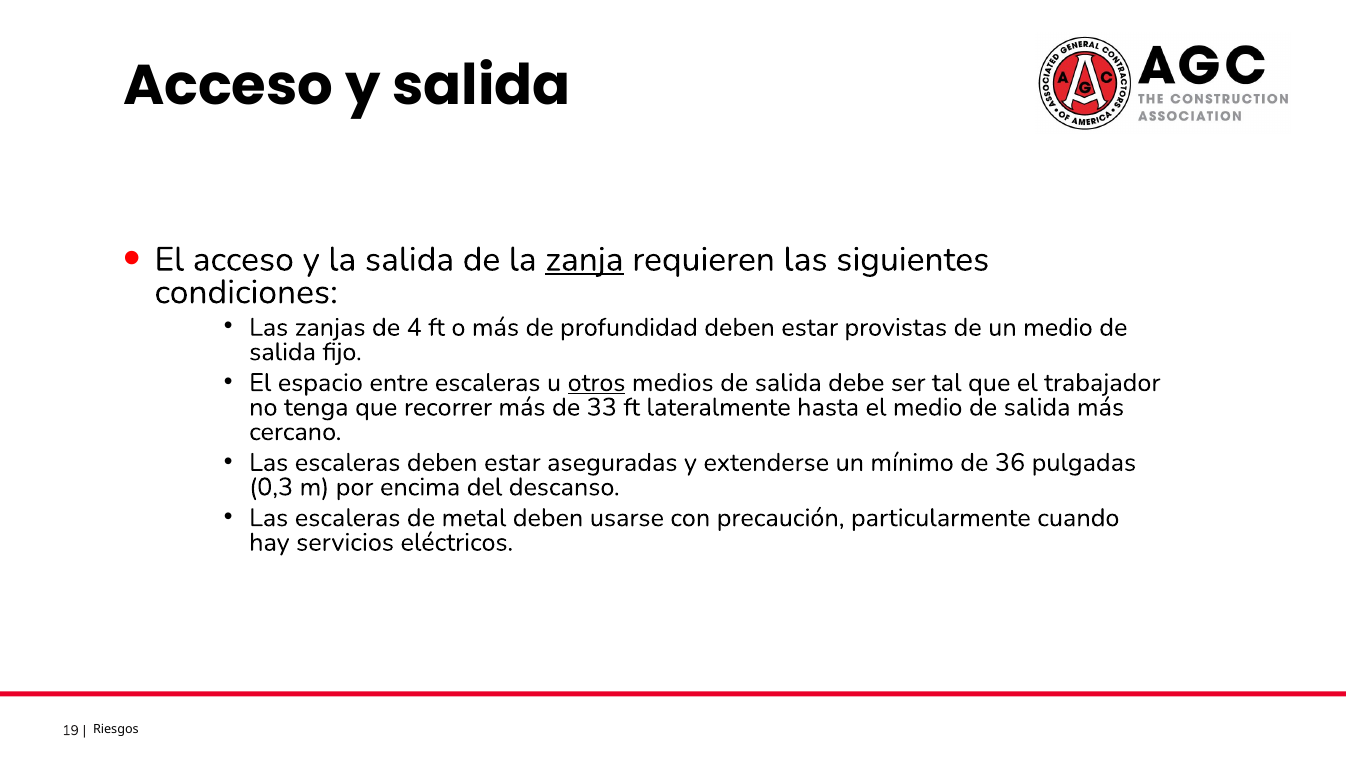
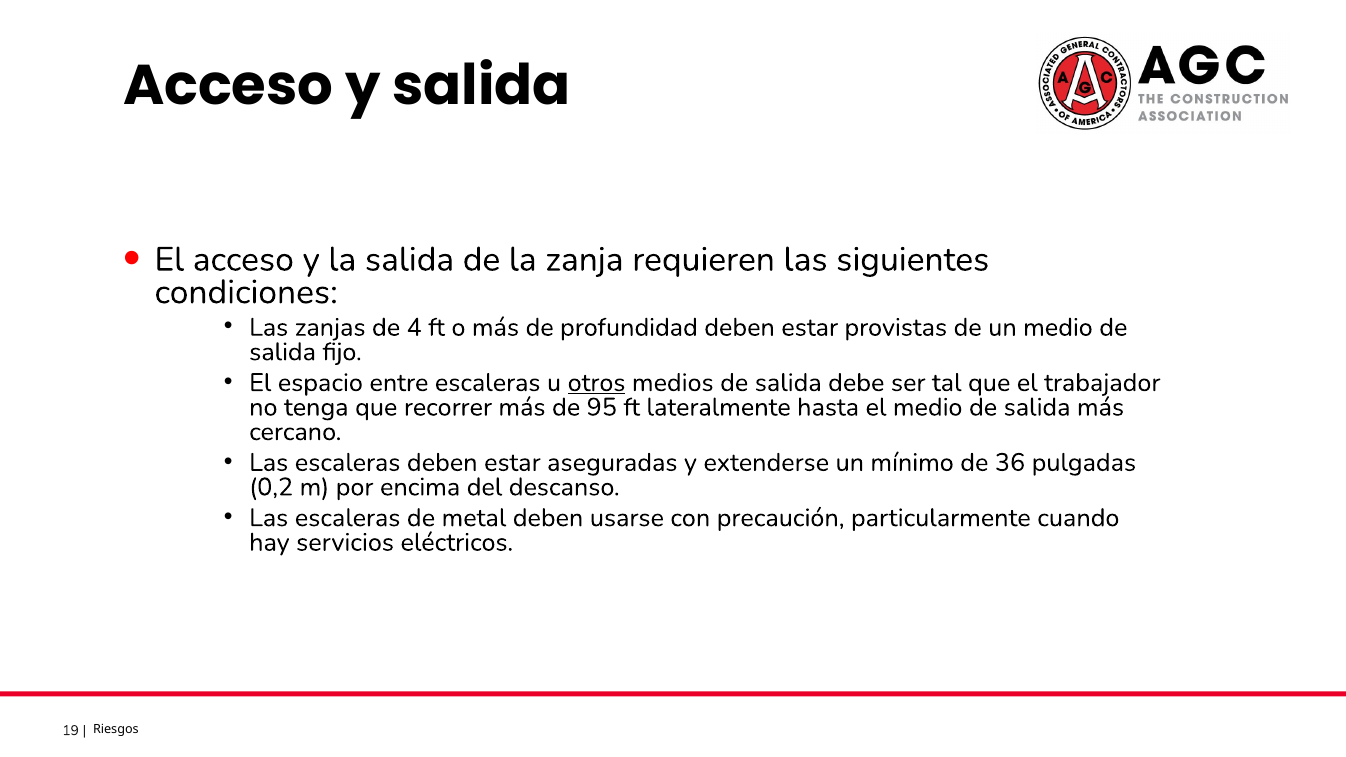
zanja underline: present -> none
33: 33 -> 95
0,3: 0,3 -> 0,2
